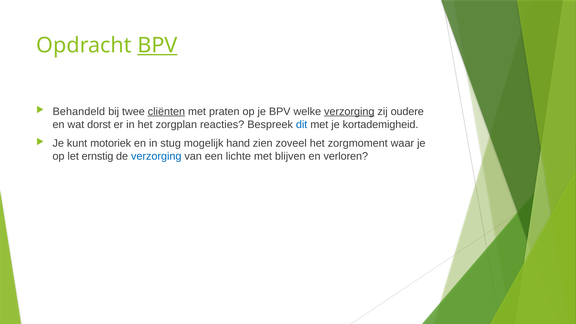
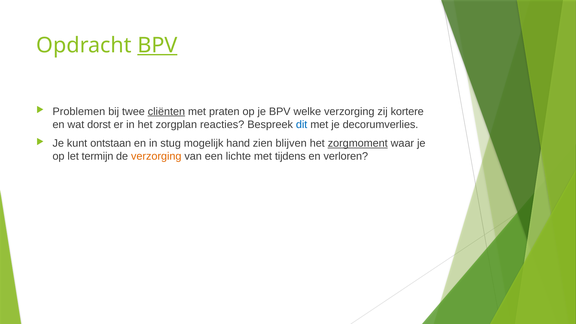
Behandeld: Behandeld -> Problemen
verzorging at (349, 111) underline: present -> none
oudere: oudere -> kortere
kortademigheid: kortademigheid -> decorumverlies
motoriek: motoriek -> ontstaan
zoveel: zoveel -> blijven
zorgmoment underline: none -> present
ernstig: ernstig -> termijn
verzorging at (156, 156) colour: blue -> orange
blijven: blijven -> tijdens
